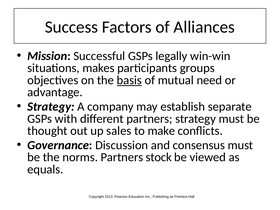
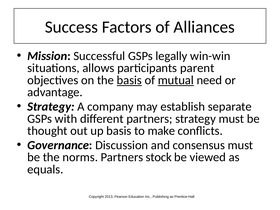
makes: makes -> allows
groups: groups -> parent
mutual underline: none -> present
up sales: sales -> basis
